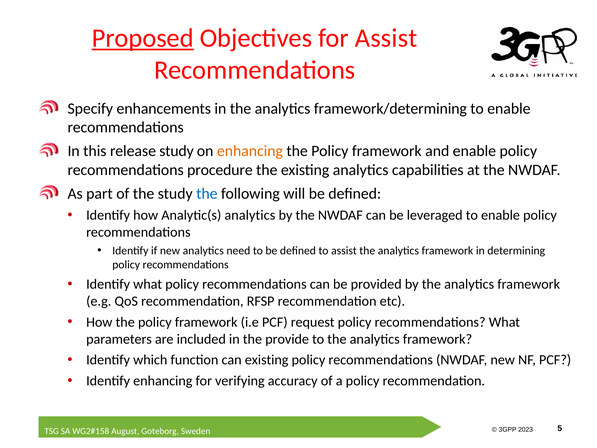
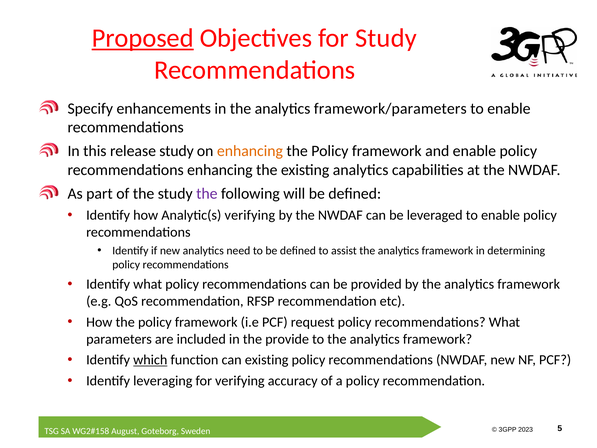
for Assist: Assist -> Study
framework/determining: framework/determining -> framework/parameters
recommendations procedure: procedure -> enhancing
the at (207, 193) colour: blue -> purple
Analytic(s analytics: analytics -> verifying
which underline: none -> present
Identify enhancing: enhancing -> leveraging
